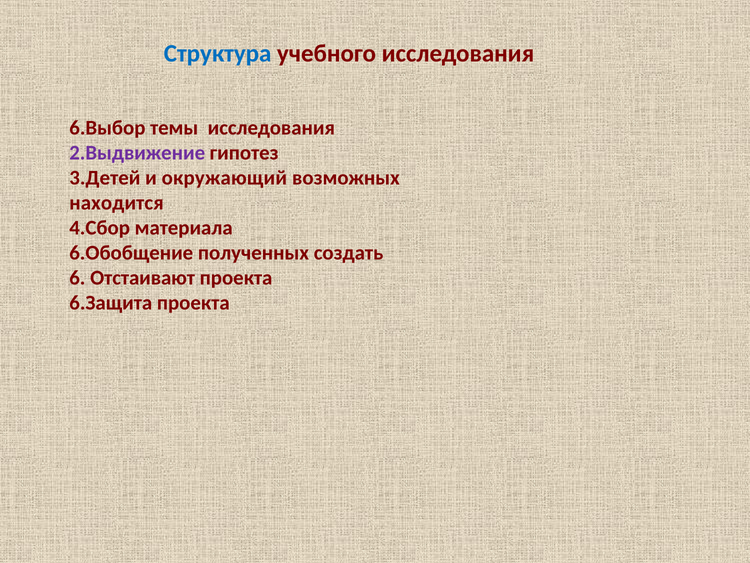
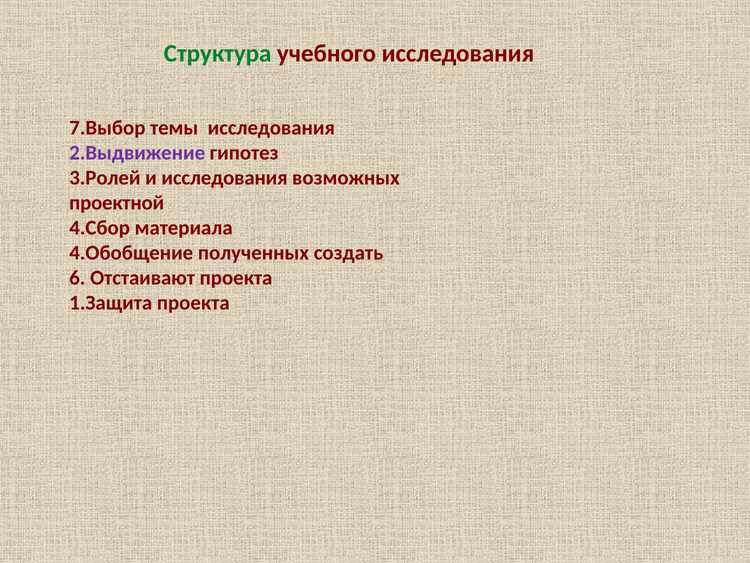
Структура colour: blue -> green
6.Выбор: 6.Выбор -> 7.Выбор
3.Детей: 3.Детей -> 3.Ролей
и окружающий: окружающий -> исследования
находится: находится -> проектной
6.Обобщение: 6.Обобщение -> 4.Обобщение
6.Защита: 6.Защита -> 1.Защита
